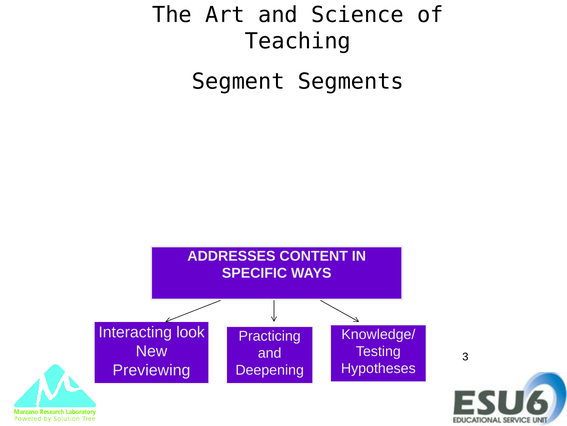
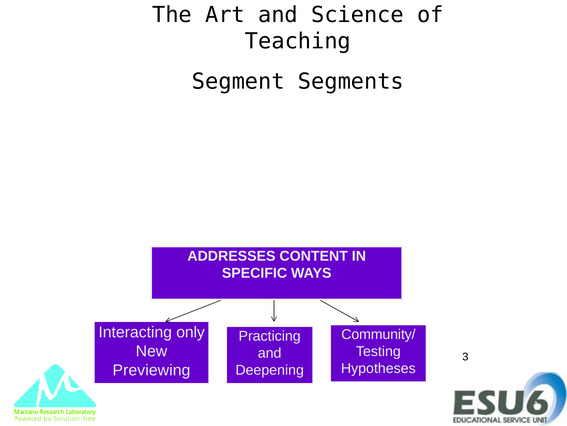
look: look -> only
Knowledge/: Knowledge/ -> Community/
